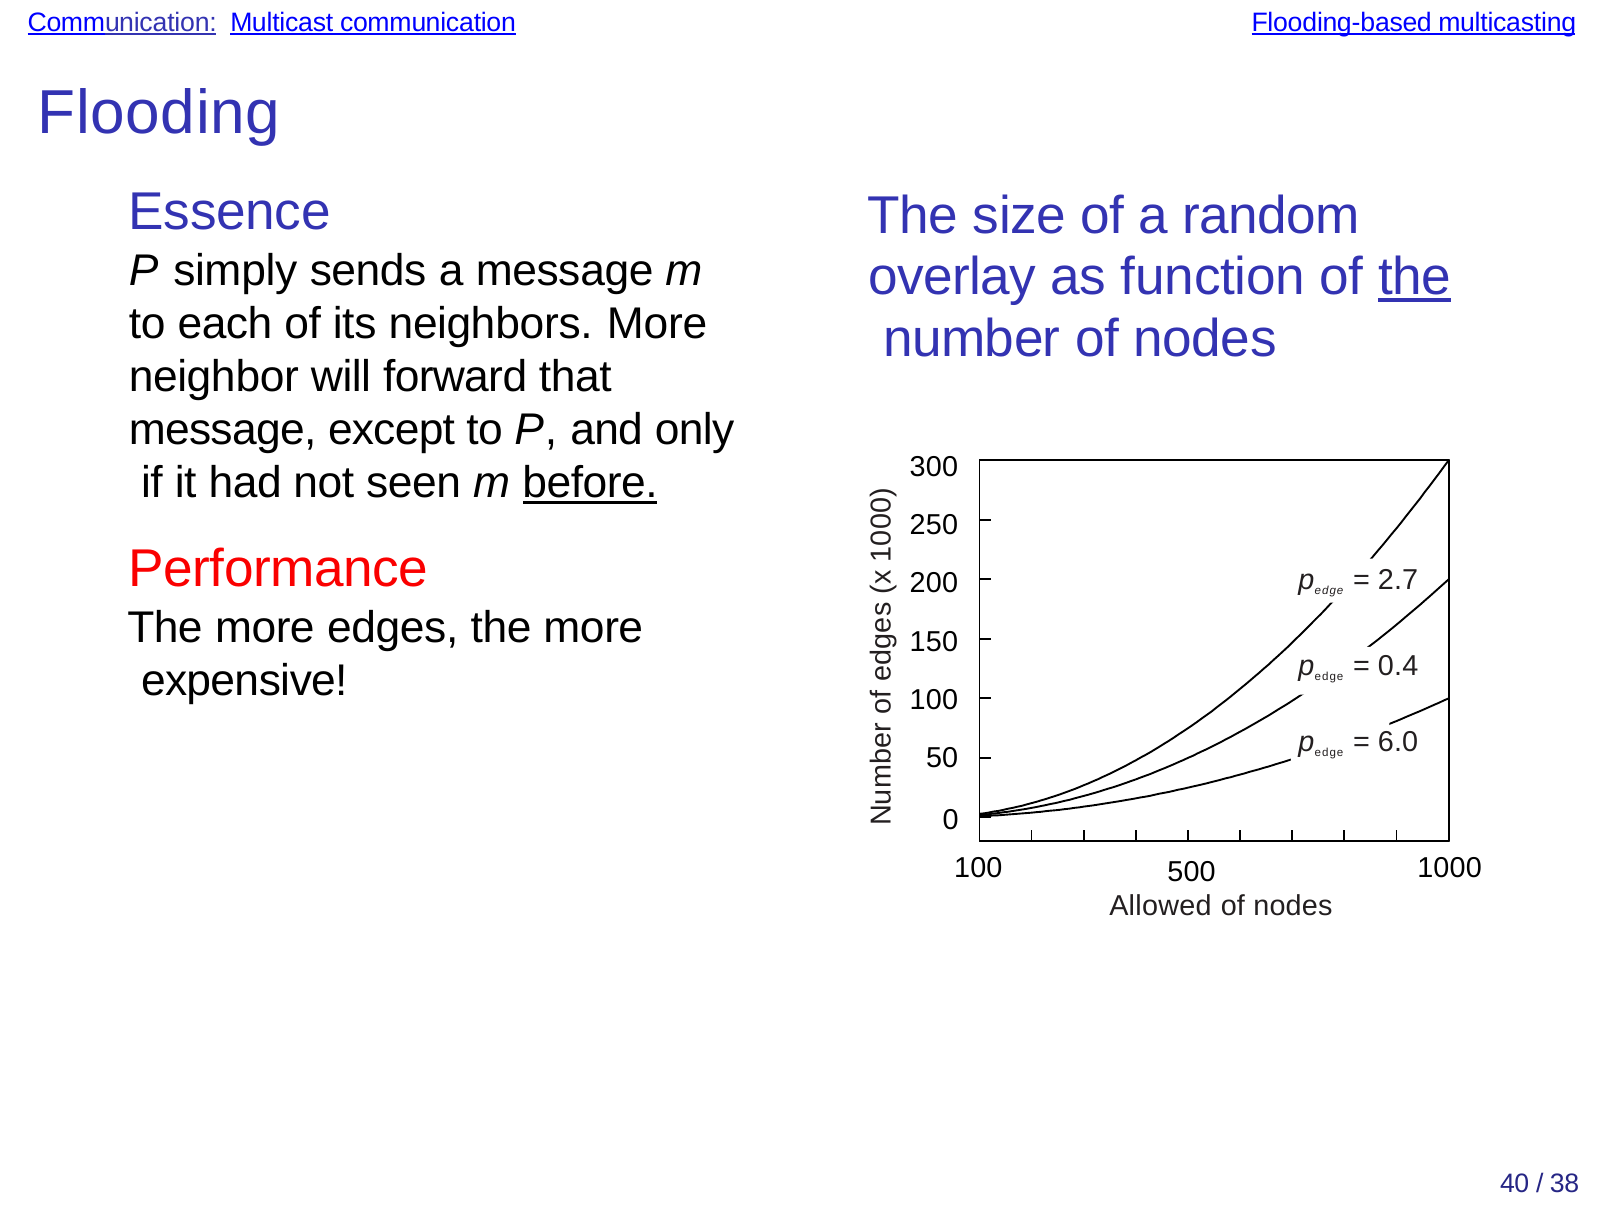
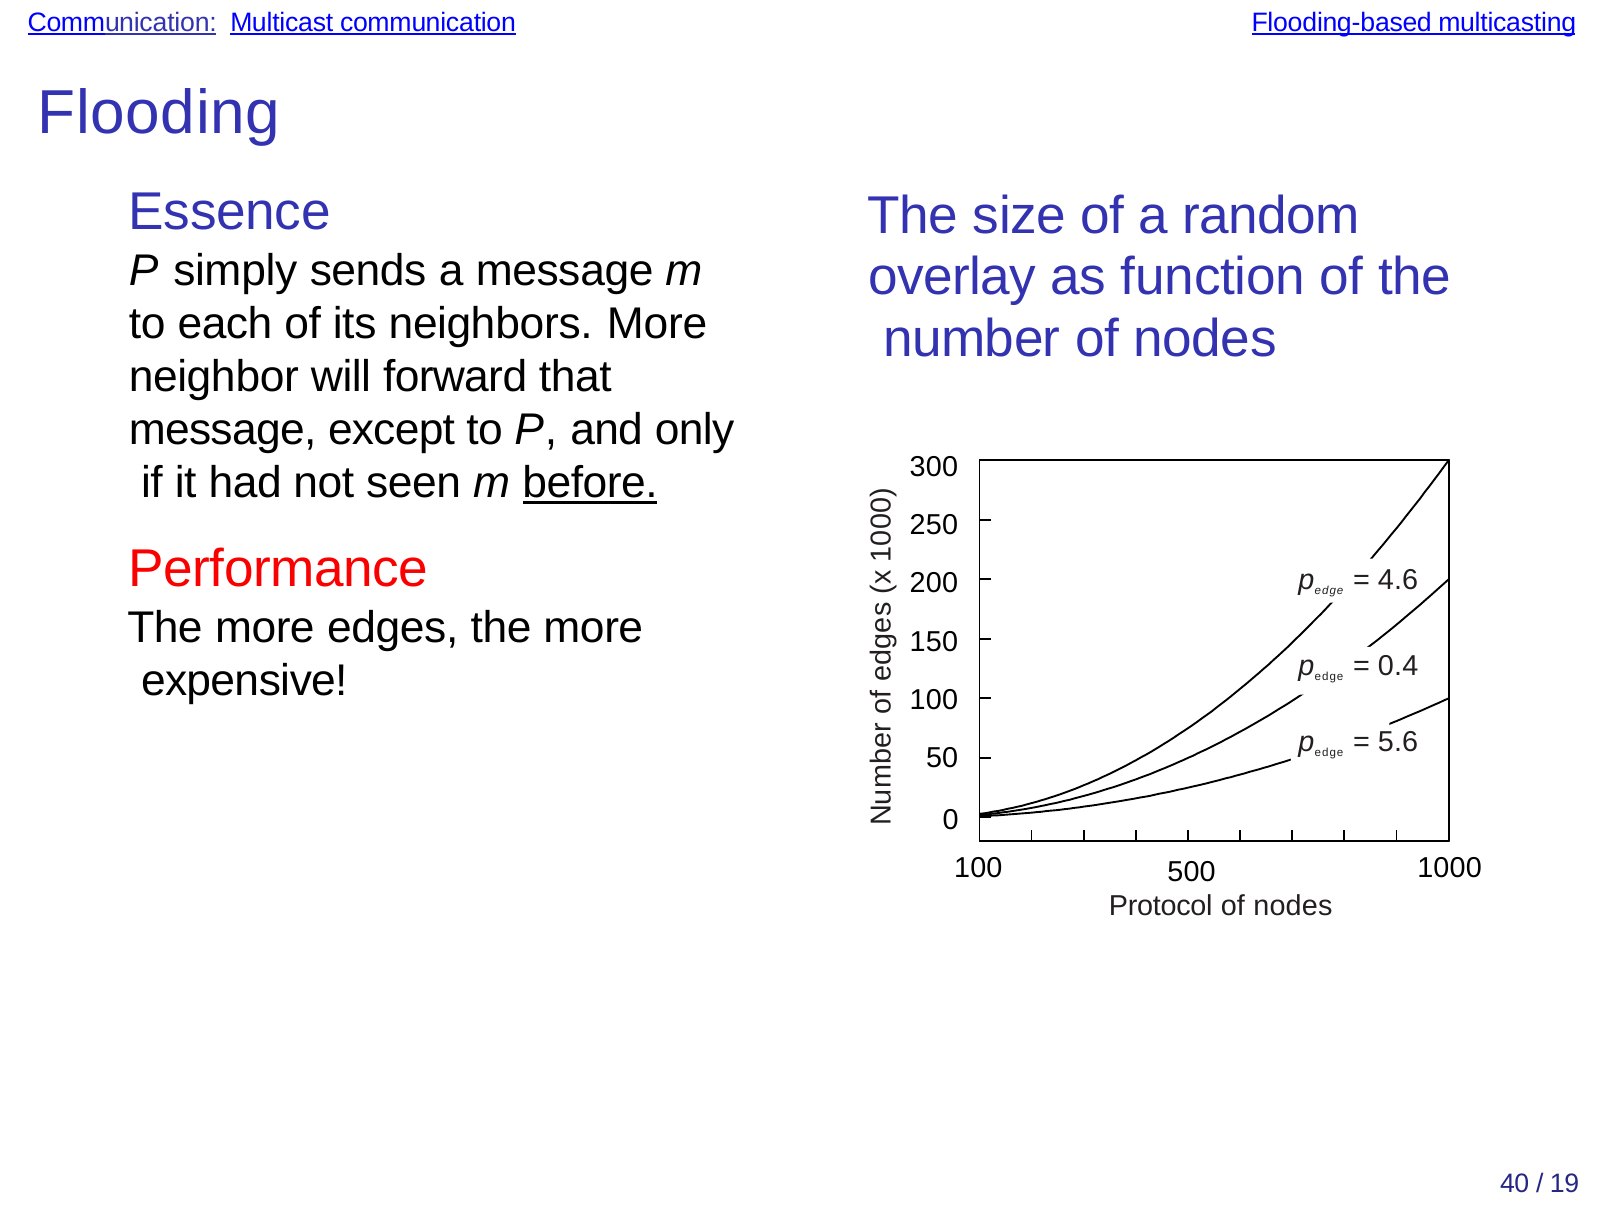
the at (1415, 277) underline: present -> none
2.7: 2.7 -> 4.6
6.0: 6.0 -> 5.6
Allowed: Allowed -> Protocol
38: 38 -> 19
